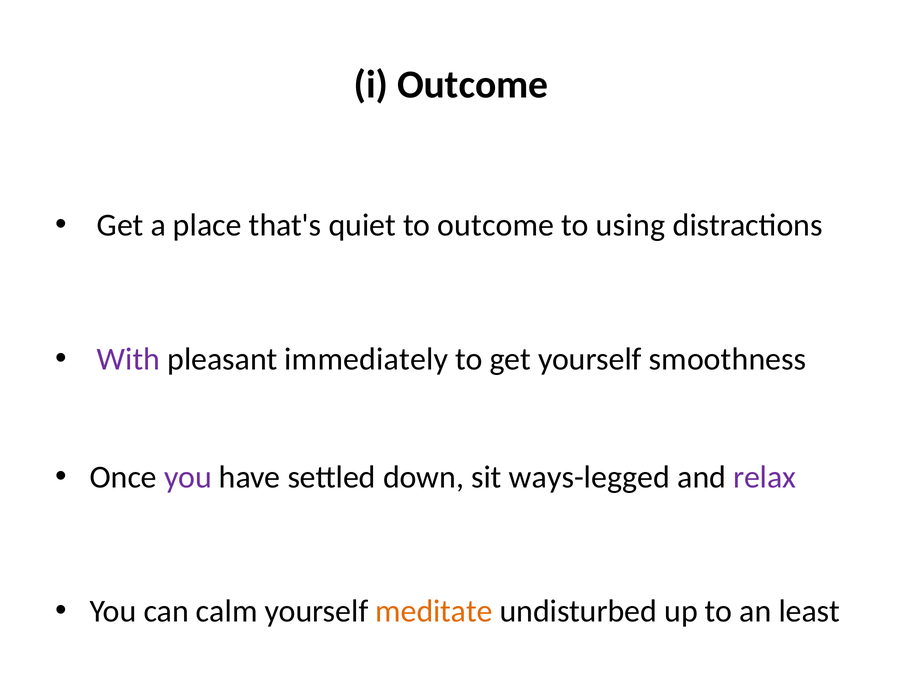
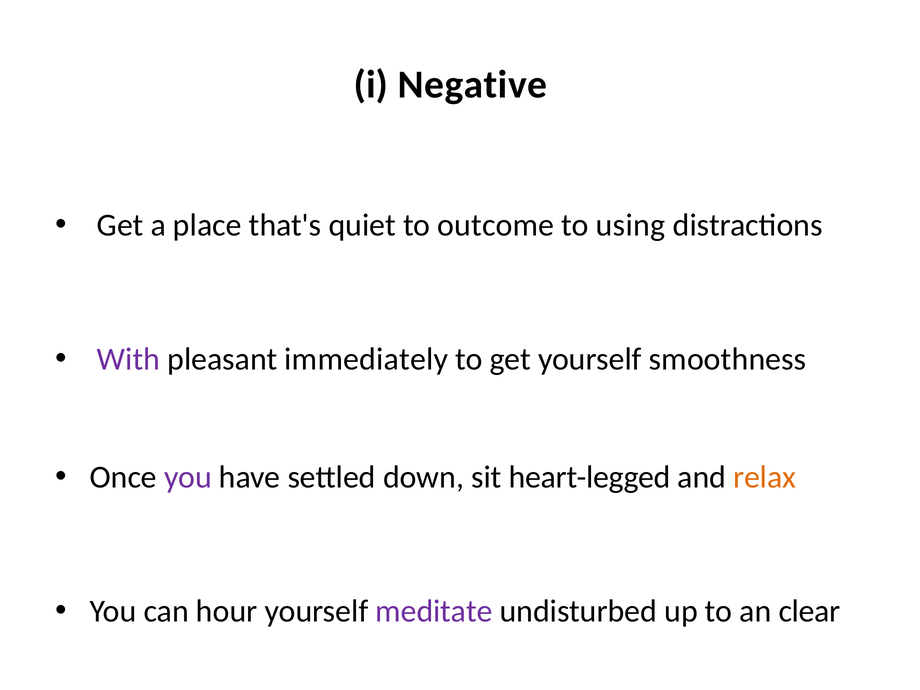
i Outcome: Outcome -> Negative
ways-legged: ways-legged -> heart-legged
relax colour: purple -> orange
calm: calm -> hour
meditate colour: orange -> purple
least: least -> clear
